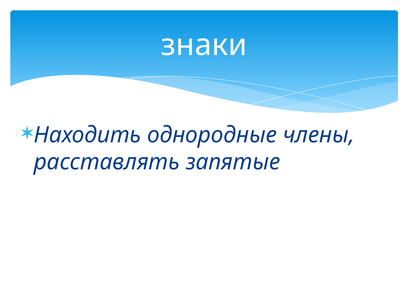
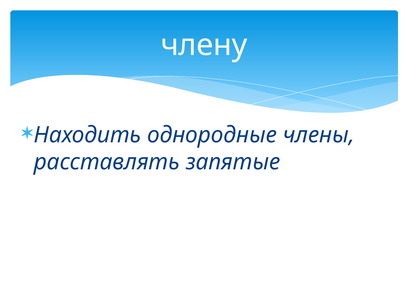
знаки: знаки -> члену
